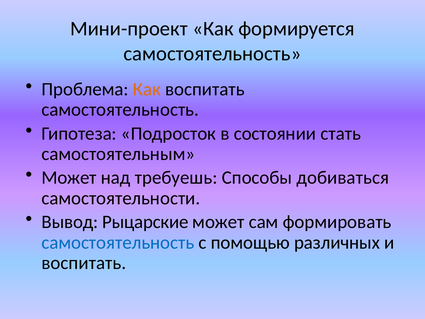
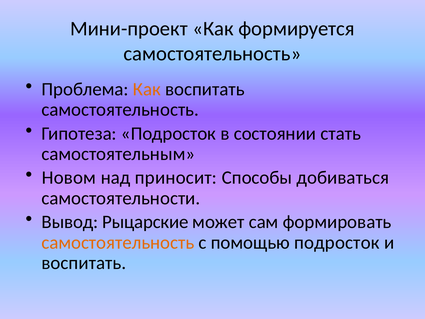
Может at (69, 178): Может -> Новом
требуешь: требуешь -> приносит
самостоятельность at (118, 242) colour: blue -> orange
помощью различных: различных -> подросток
